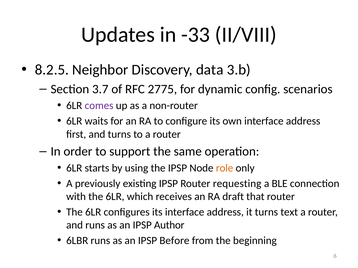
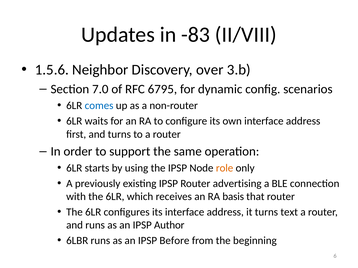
-33: -33 -> -83
8.2.5: 8.2.5 -> 1.5.6
data: data -> over
3.7: 3.7 -> 7.0
2775: 2775 -> 6795
comes colour: purple -> blue
requesting: requesting -> advertising
draft: draft -> basis
